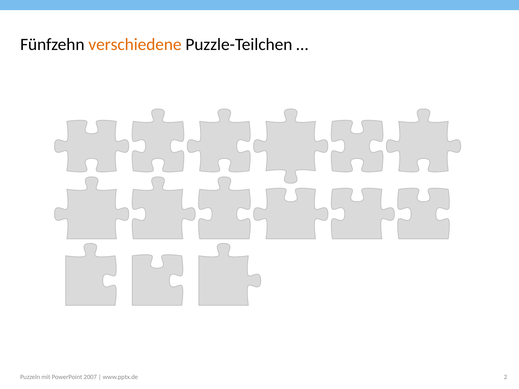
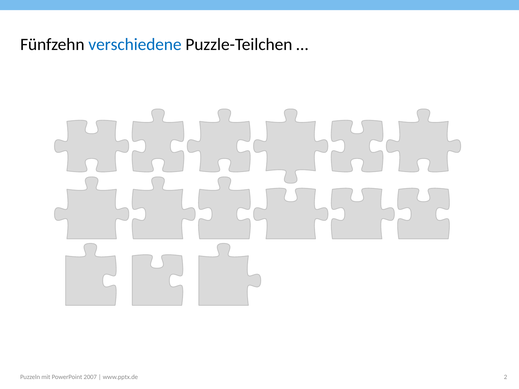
verschiedene colour: orange -> blue
